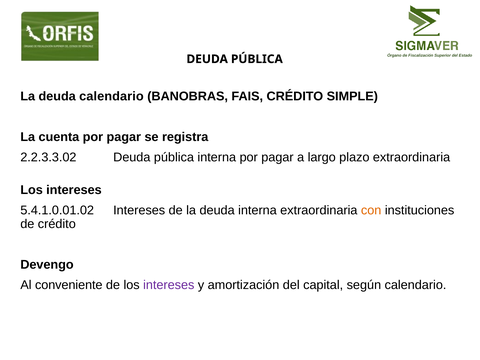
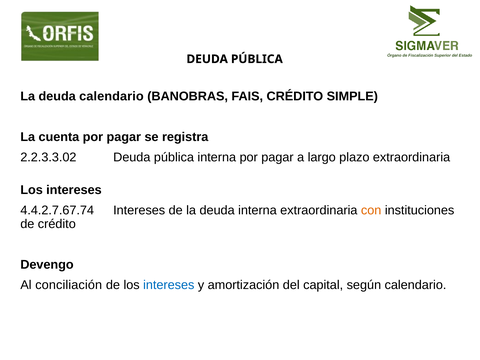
5.4.1.0.01.02: 5.4.1.0.01.02 -> 4.4.2.7.67.74
conveniente: conveniente -> conciliación
intereses at (169, 285) colour: purple -> blue
